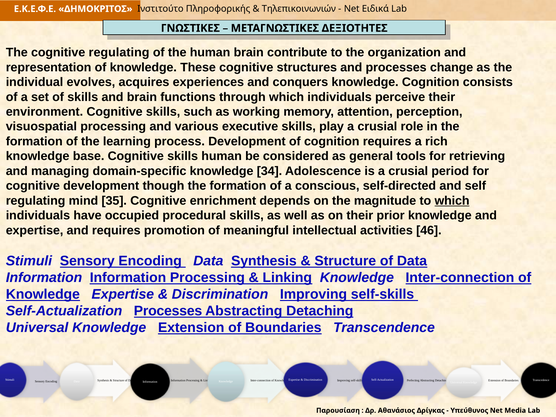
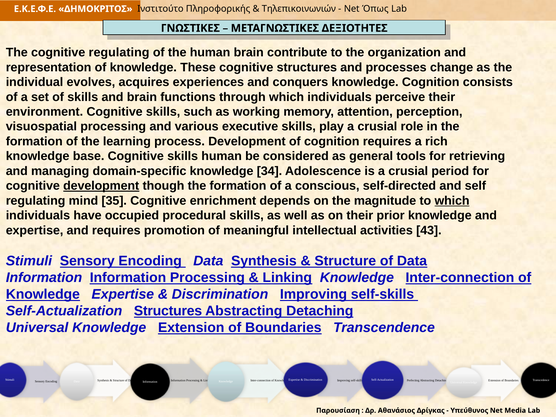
Ειδικά: Ειδικά -> Όπως
development at (101, 186) underline: none -> present
46: 46 -> 43
Self-Actualization Processes: Processes -> Structures
